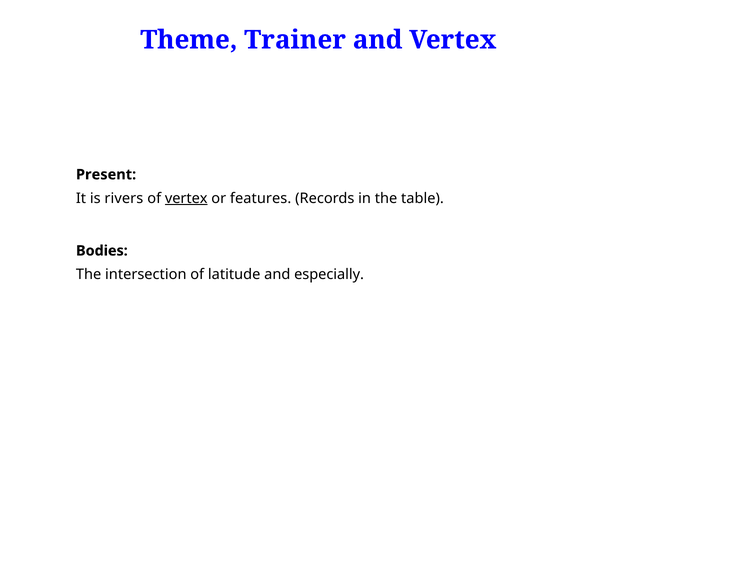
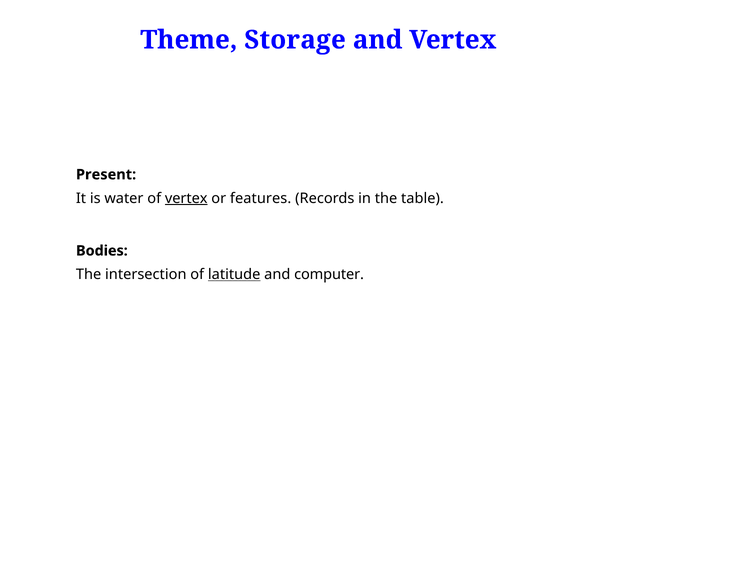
Trainer: Trainer -> Storage
rivers: rivers -> water
latitude underline: none -> present
especially: especially -> computer
